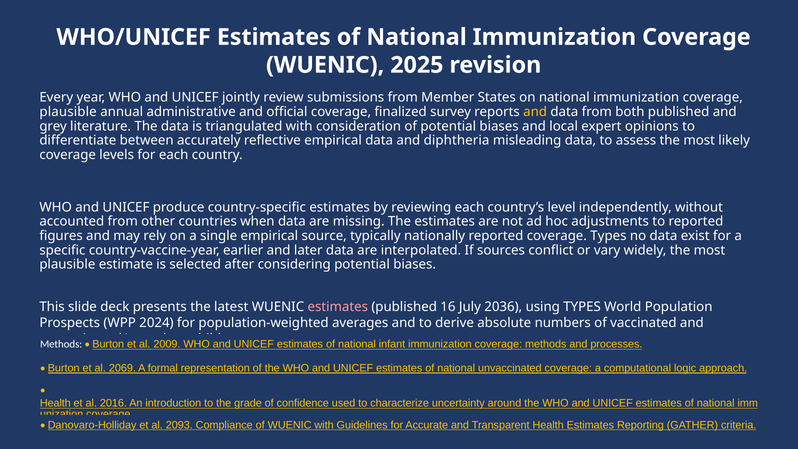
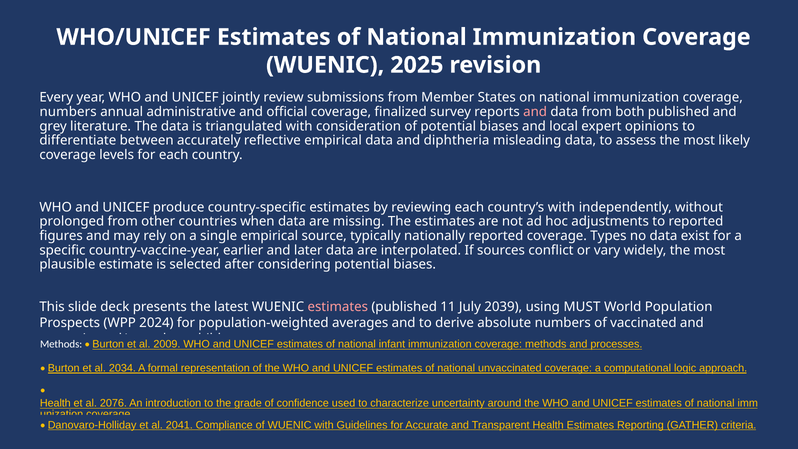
plausible at (68, 112): plausible -> numbers
and at (535, 112) colour: yellow -> pink
country’s level: level -> with
accounted: accounted -> prolonged
16: 16 -> 11
2036: 2036 -> 2039
using TYPES: TYPES -> MUST
2069: 2069 -> 2034
2016: 2016 -> 2076
2093: 2093 -> 2041
